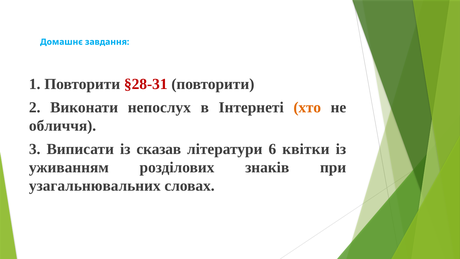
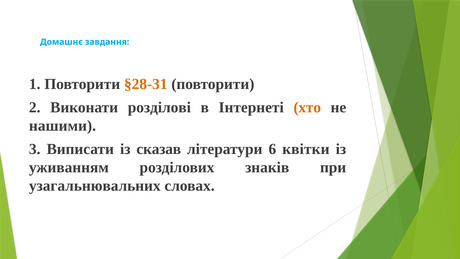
§28-31 colour: red -> orange
непослух: непослух -> розділові
обличчя: обличчя -> нашими
